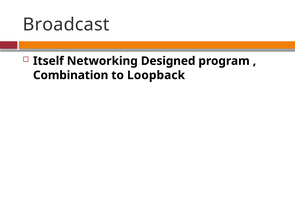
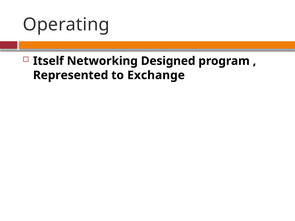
Broadcast: Broadcast -> Operating
Combination: Combination -> Represented
Loopback: Loopback -> Exchange
